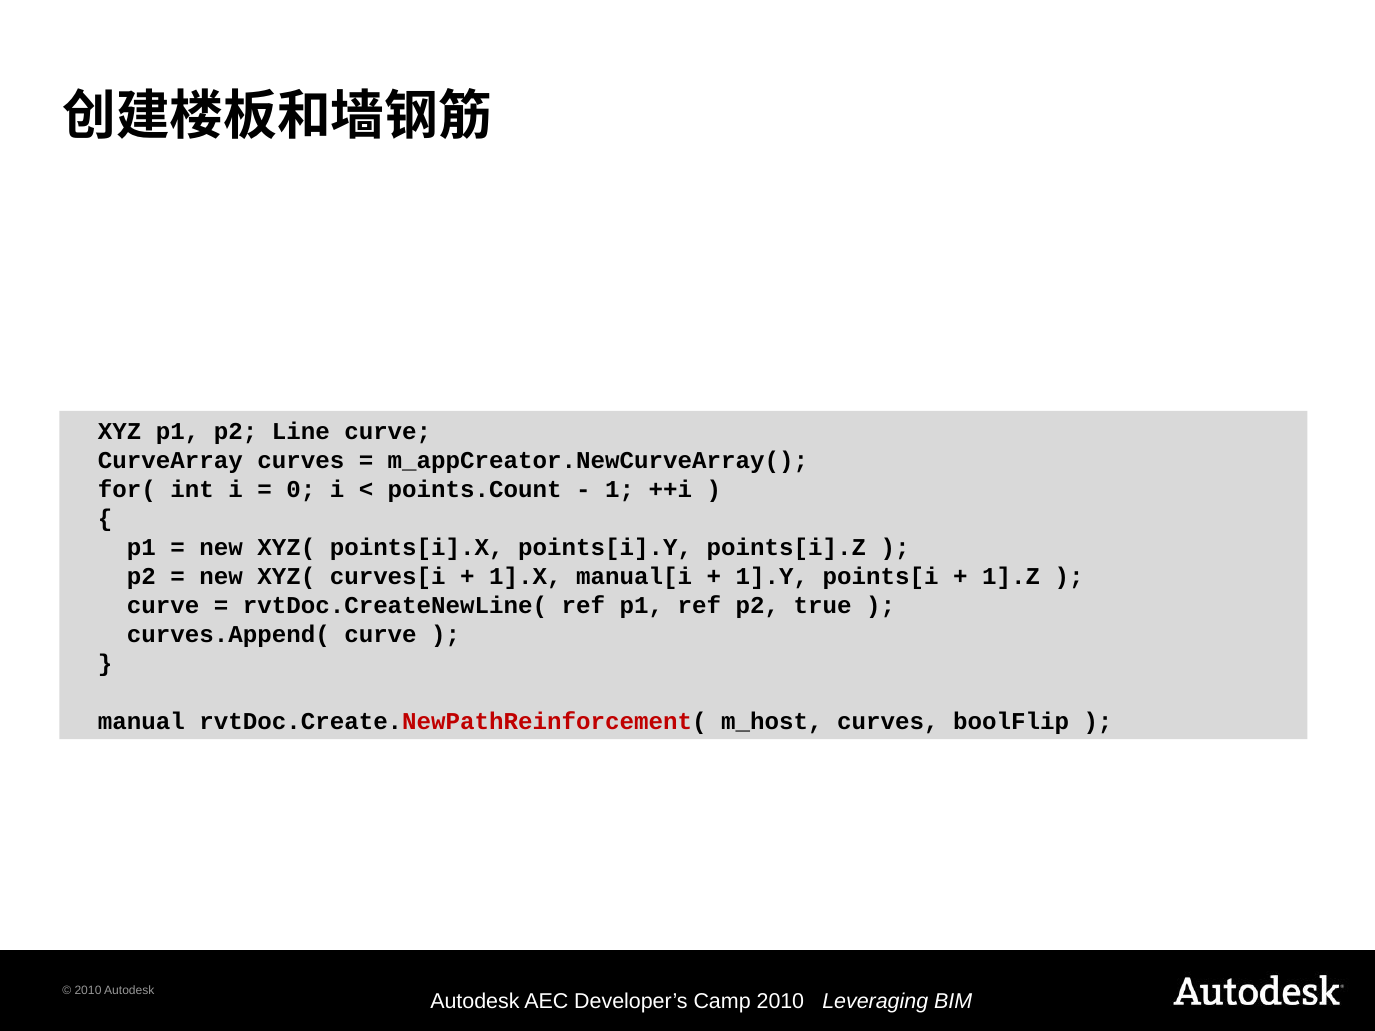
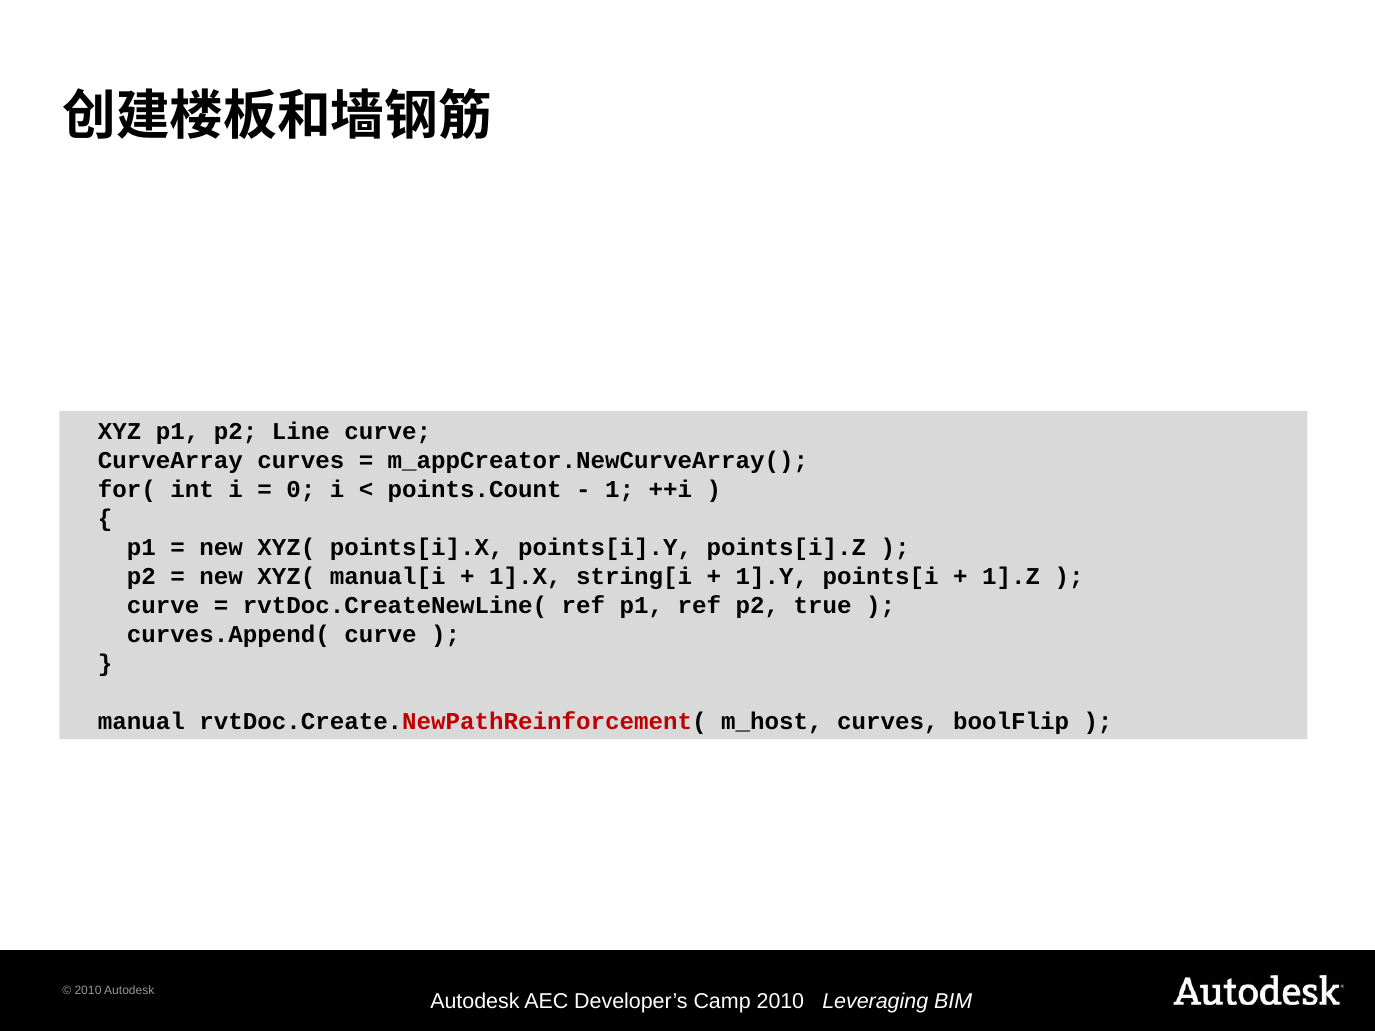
curves[i: curves[i -> manual[i
manual[i: manual[i -> string[i
